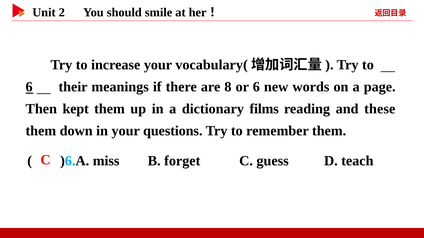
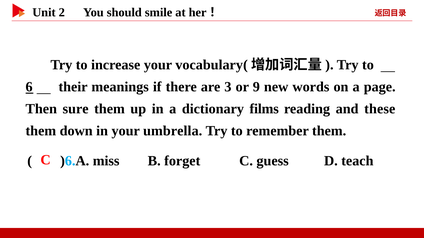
8: 8 -> 3
or 6: 6 -> 9
kept: kept -> sure
questions: questions -> umbrella
